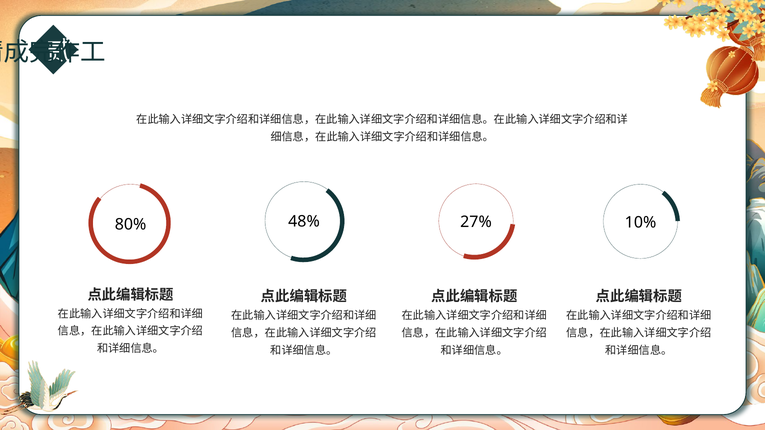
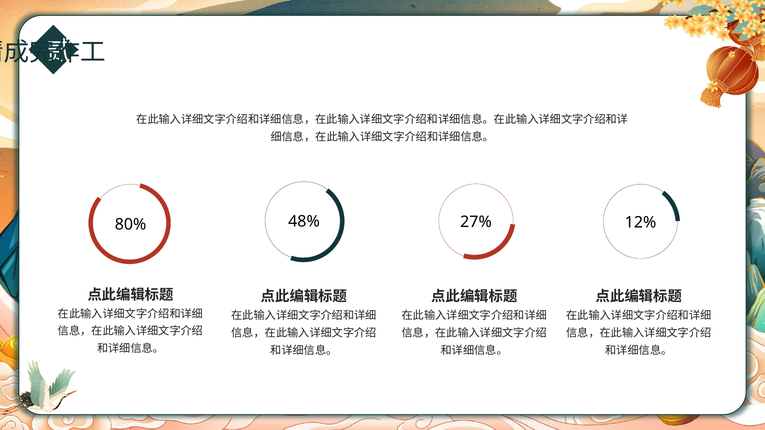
10%: 10% -> 12%
